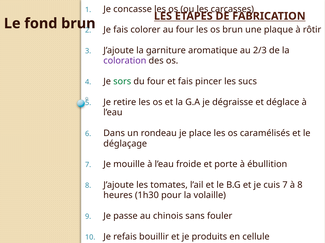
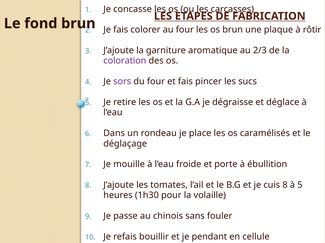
sors colour: green -> purple
cuis 7: 7 -> 8
à 8: 8 -> 5
produits: produits -> pendant
